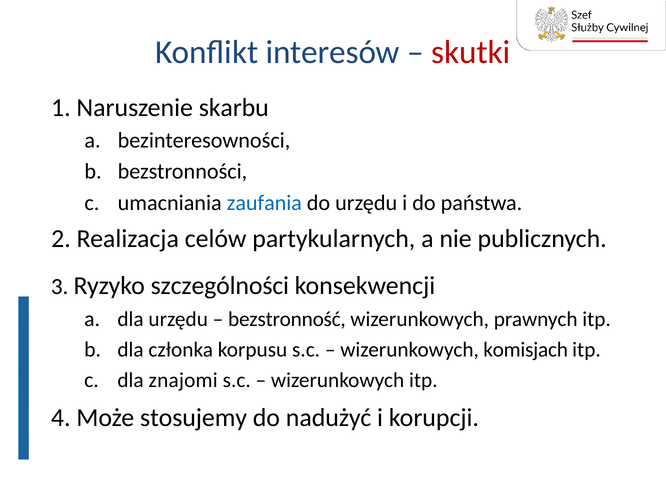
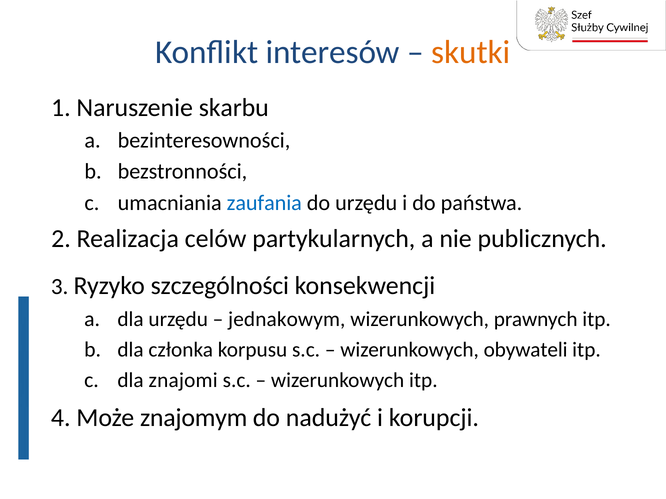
skutki colour: red -> orange
bezstronność: bezstronność -> jednakowym
komisjach: komisjach -> obywateli
stosujemy: stosujemy -> znajomym
